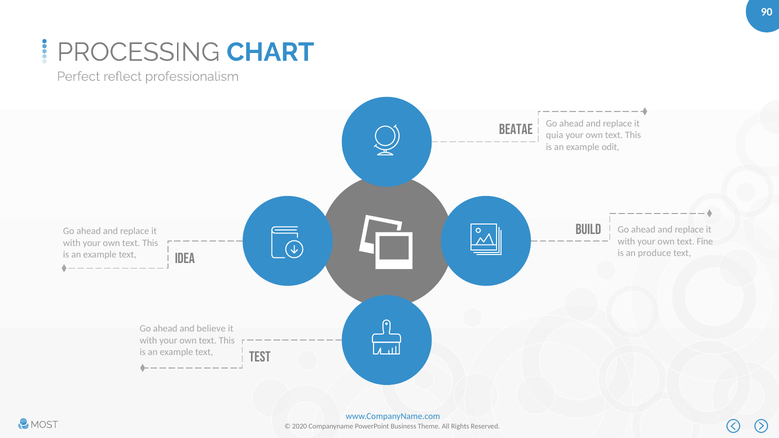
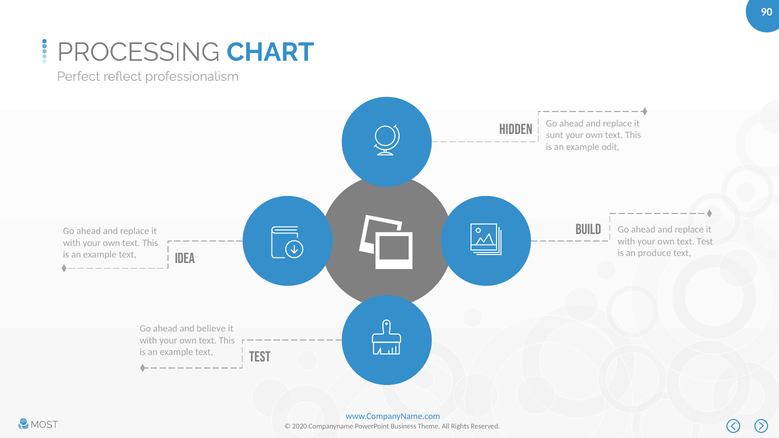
beatae: beatae -> hidden
quia: quia -> sunt
text Fine: Fine -> Test
